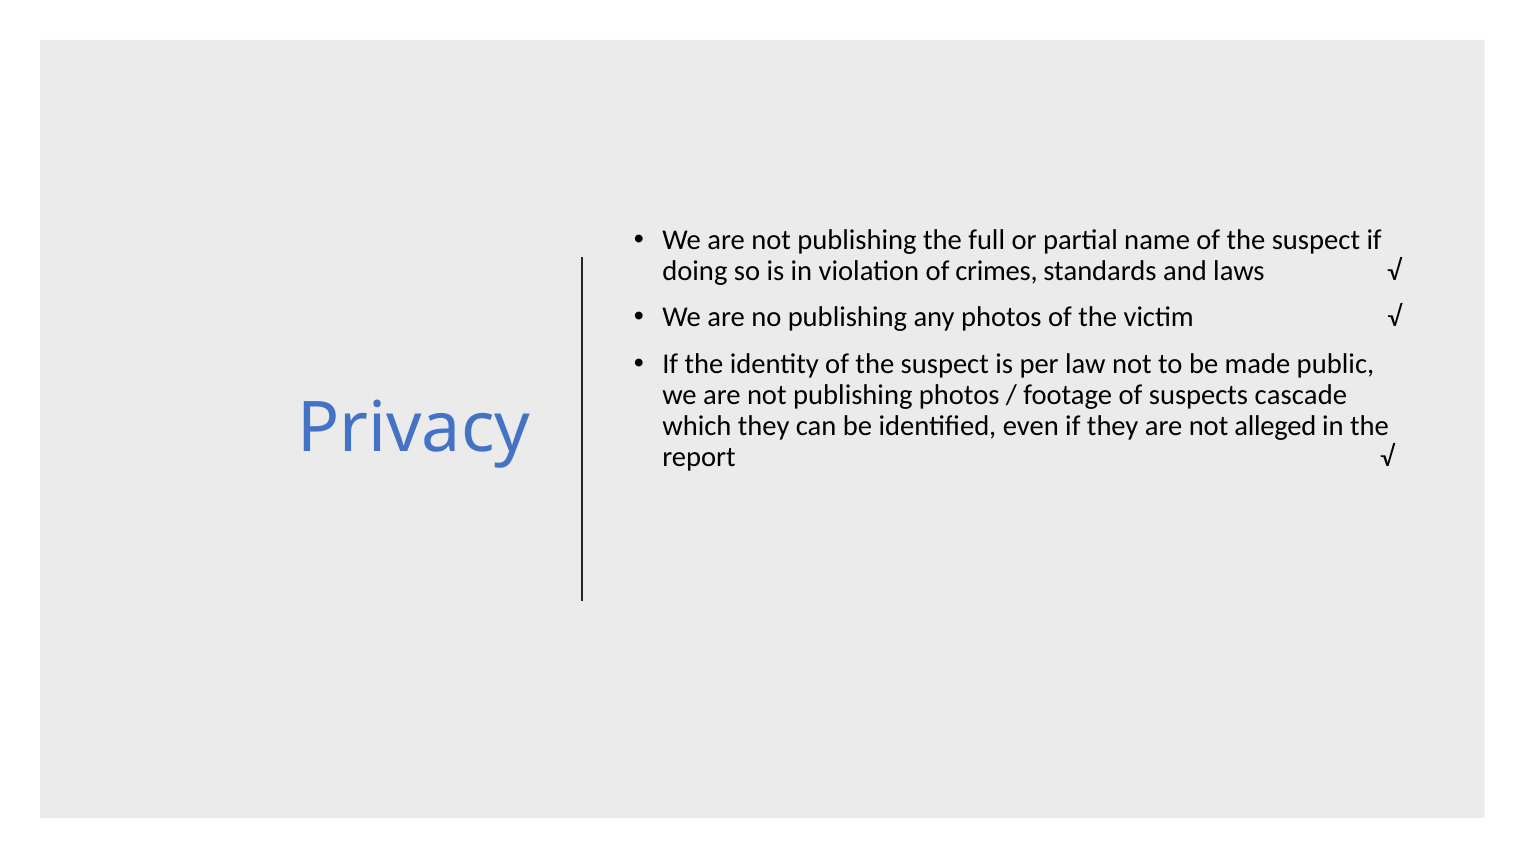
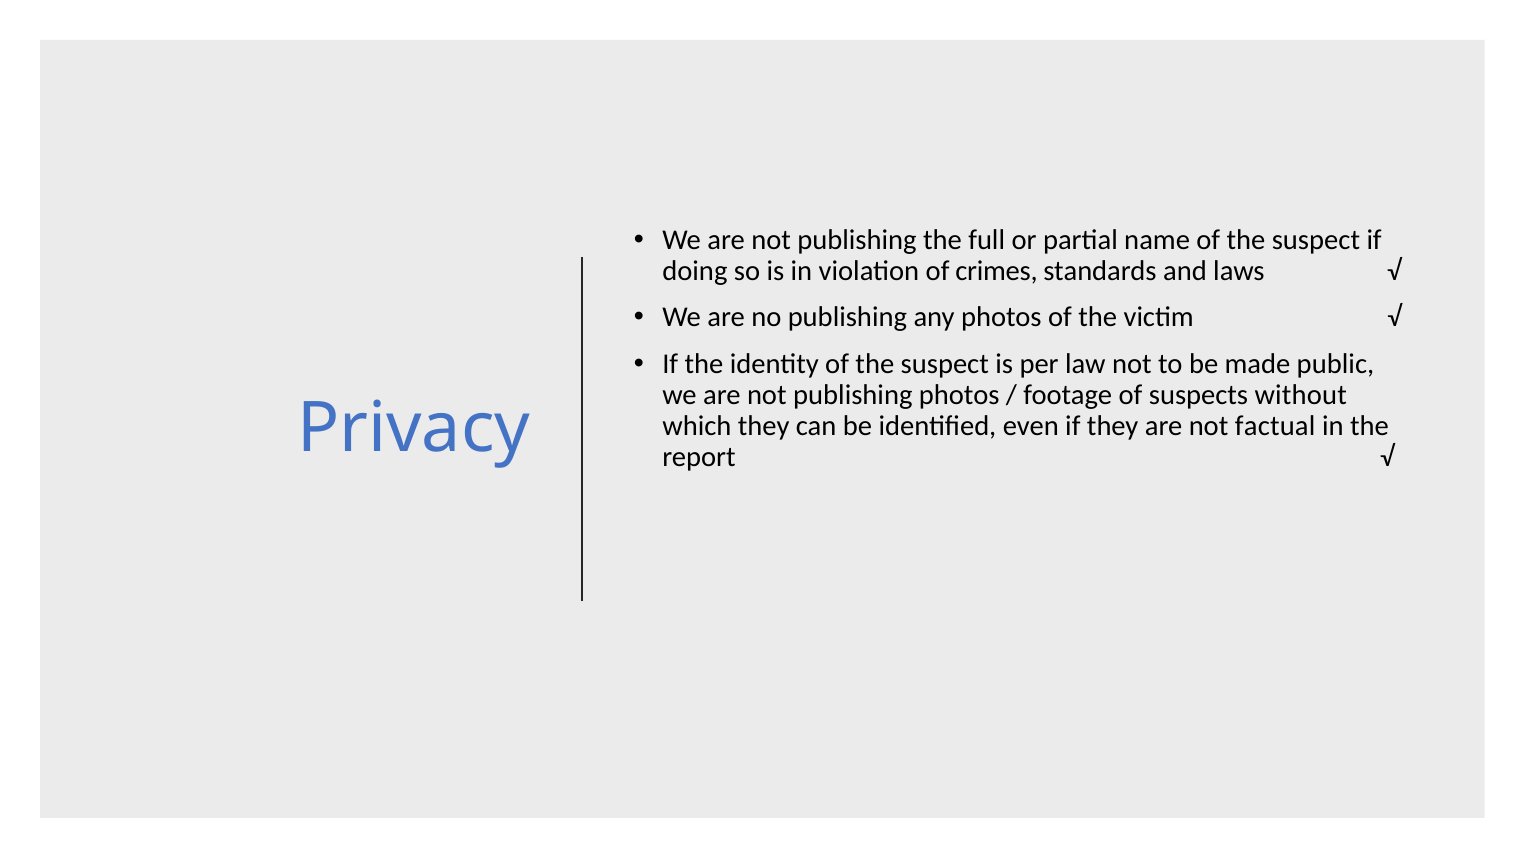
cascade: cascade -> without
alleged: alleged -> factual
